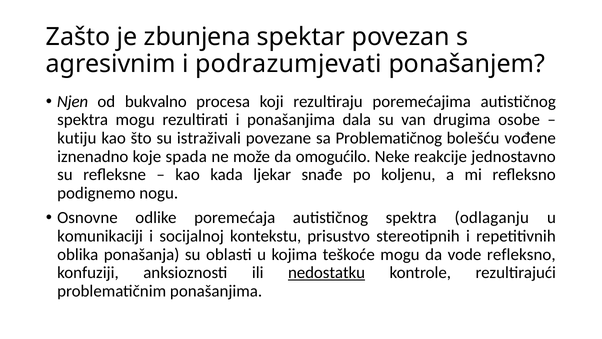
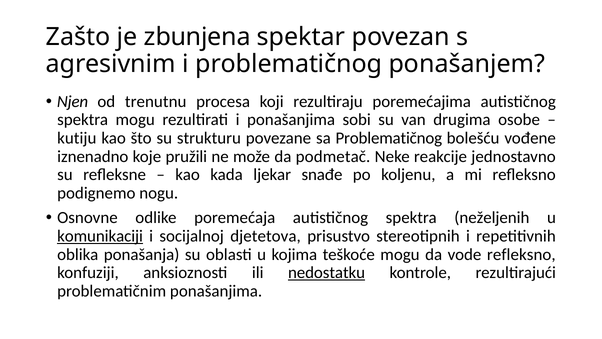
i podrazumjevati: podrazumjevati -> problematičnog
bukvalno: bukvalno -> trenutnu
dala: dala -> sobi
istraživali: istraživali -> strukturu
spada: spada -> pružili
omogućilo: omogućilo -> podmetač
odlaganju: odlaganju -> neželjenih
komunikaciji underline: none -> present
kontekstu: kontekstu -> djetetova
